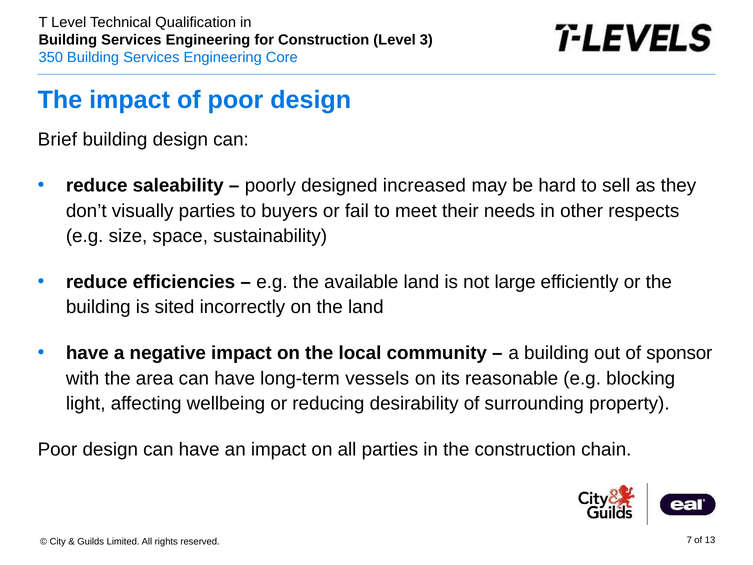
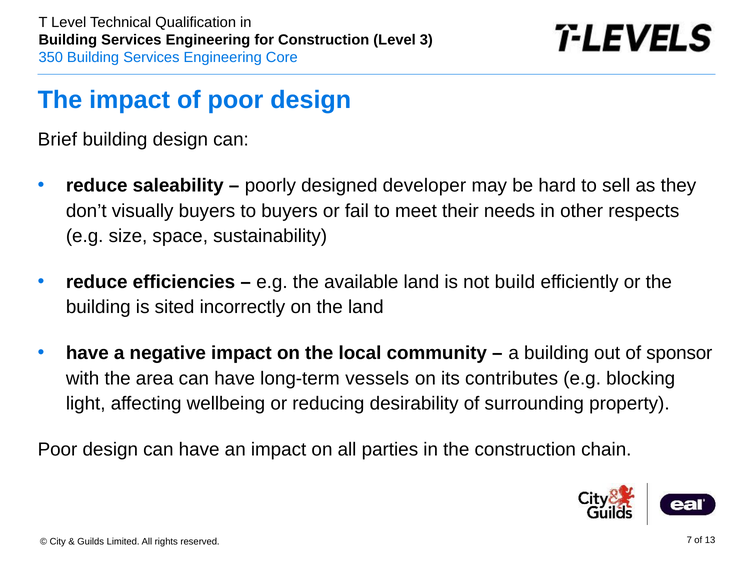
increased: increased -> developer
visually parties: parties -> buyers
large: large -> build
reasonable: reasonable -> contributes
